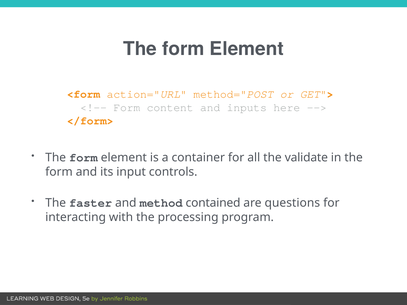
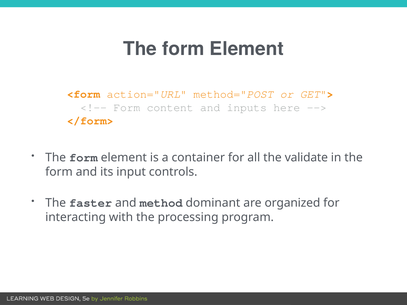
contained: contained -> dominant
questions: questions -> organized
